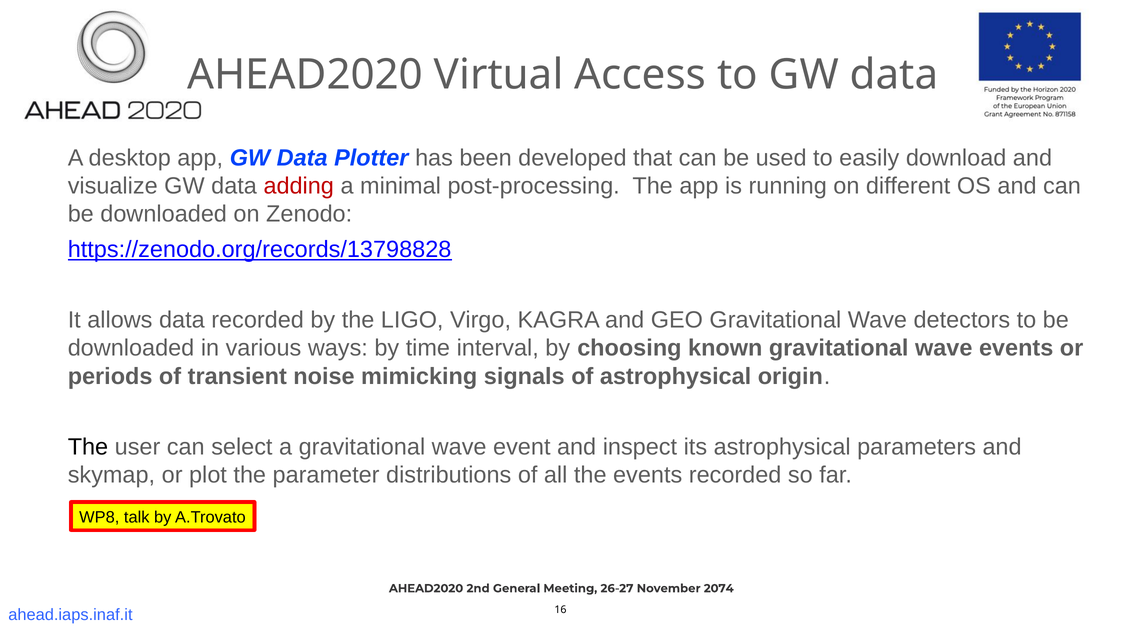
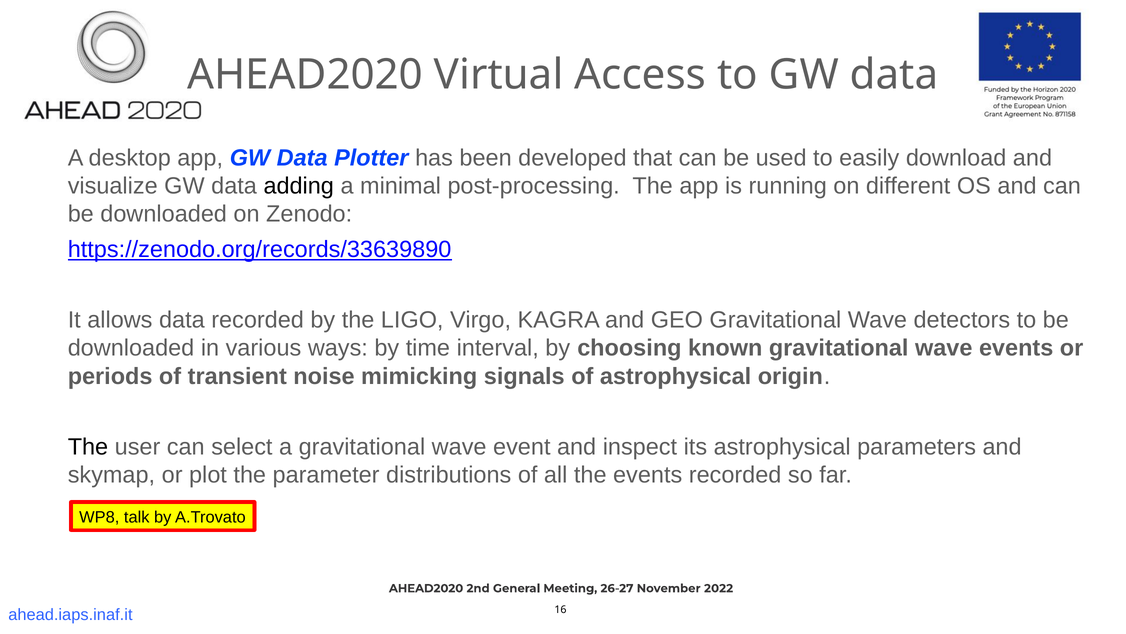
adding colour: red -> black
https://zenodo.org/records/13798828: https://zenodo.org/records/13798828 -> https://zenodo.org/records/33639890
2074: 2074 -> 2022
